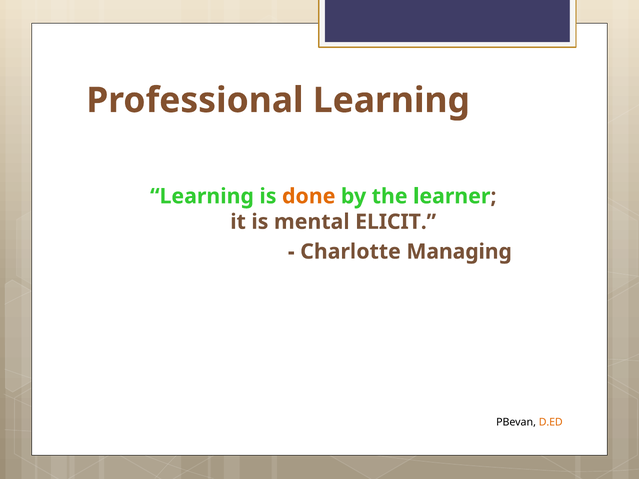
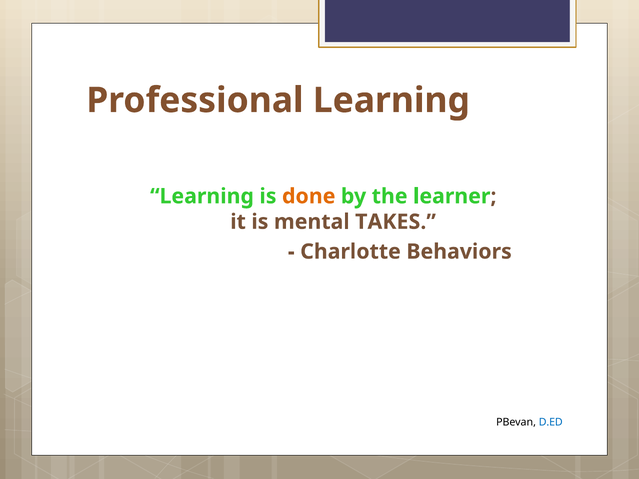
ELICIT: ELICIT -> TAKES
Managing: Managing -> Behaviors
D.ED colour: orange -> blue
